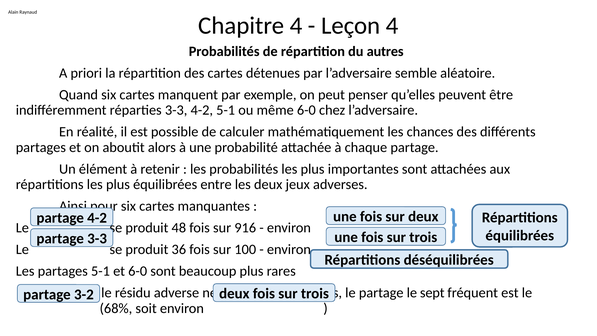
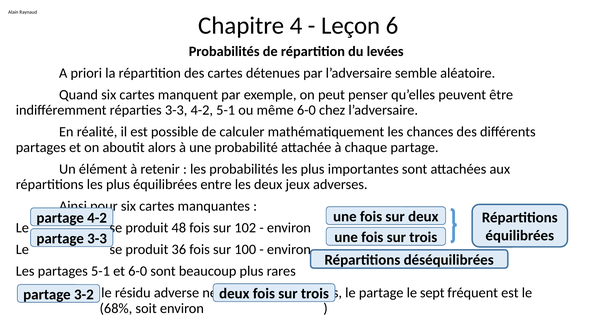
Leçon 4: 4 -> 6
autres: autres -> levées
916: 916 -> 102
